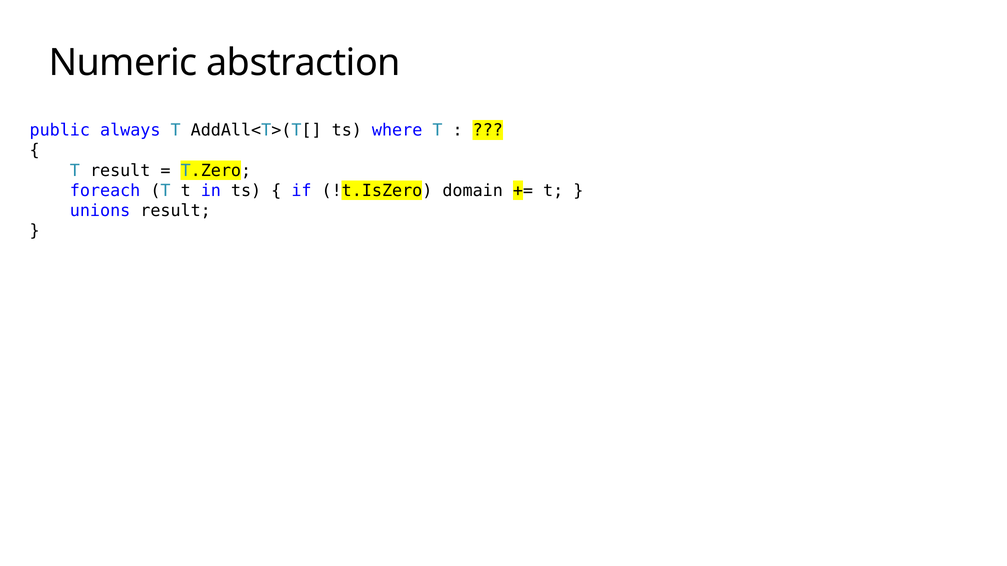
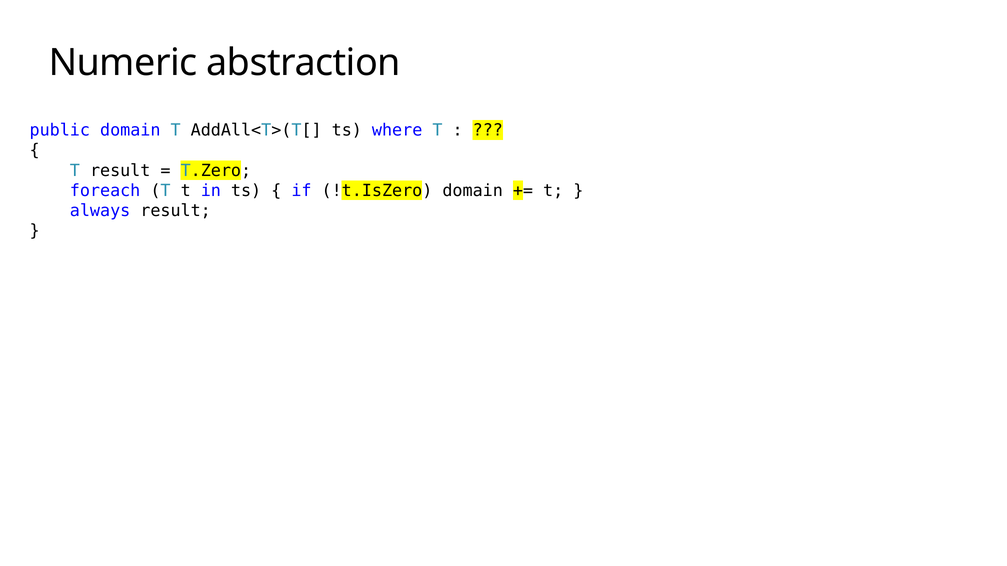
public always: always -> domain
unions: unions -> always
